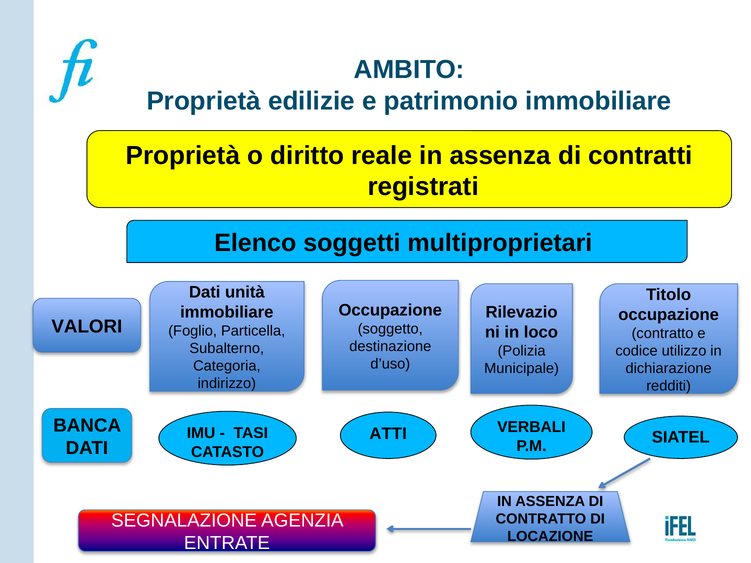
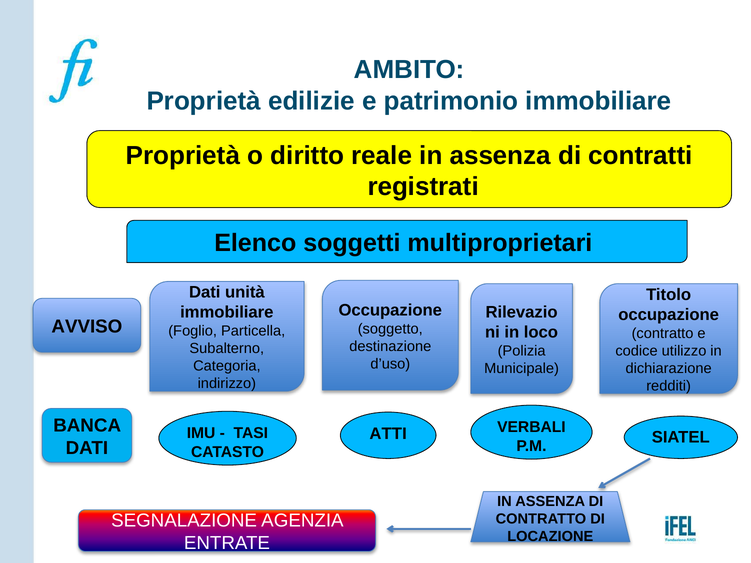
VALORI: VALORI -> AVVISO
